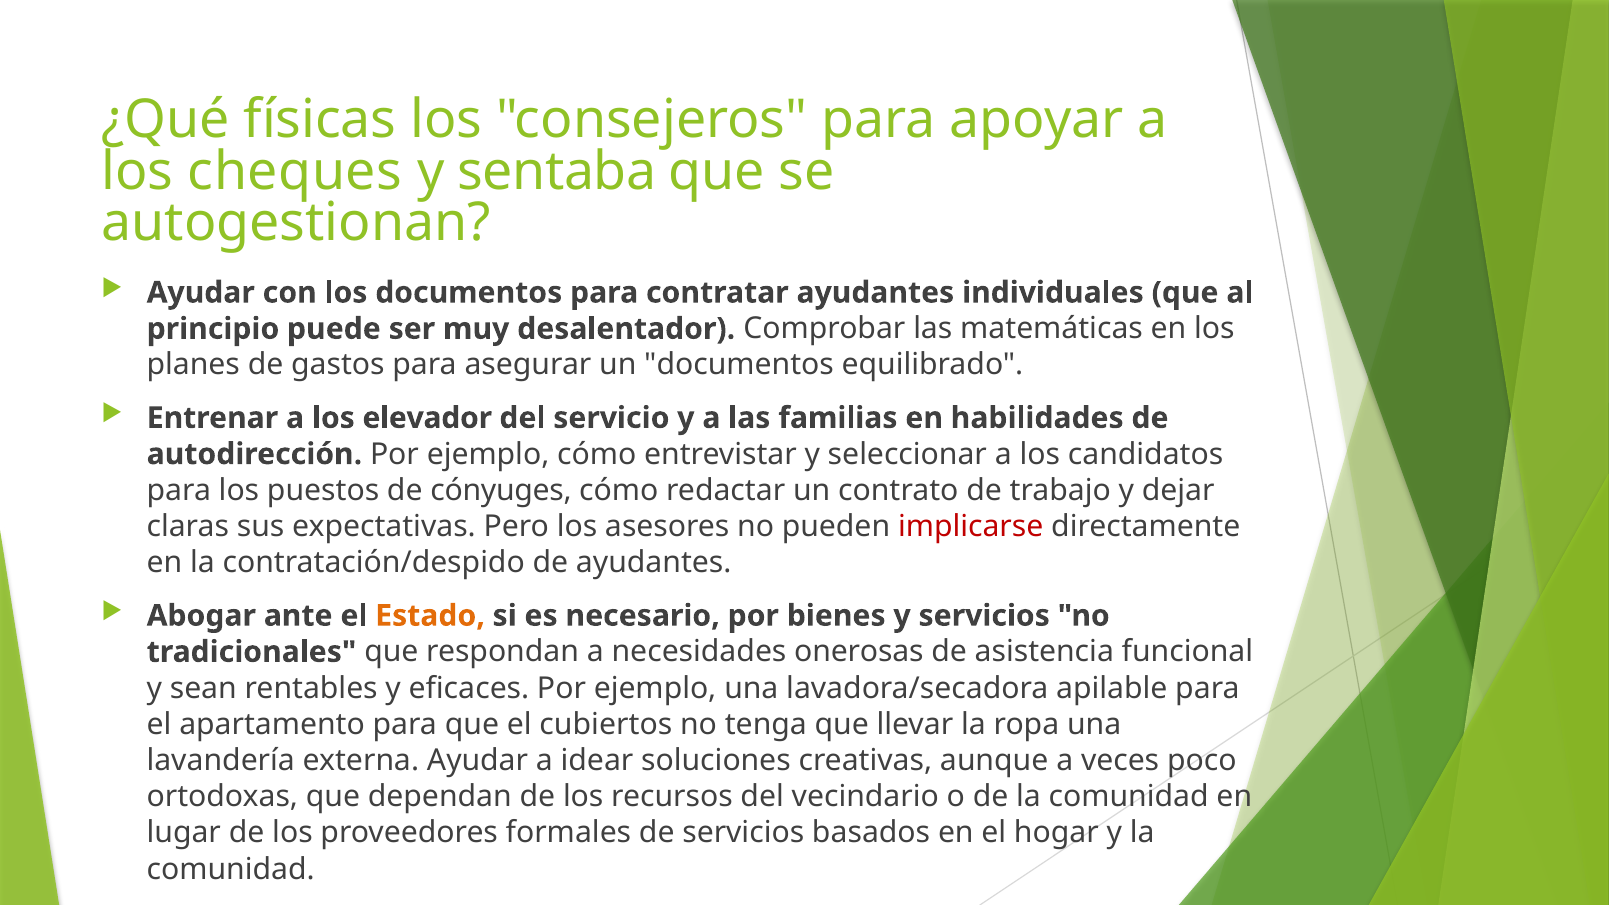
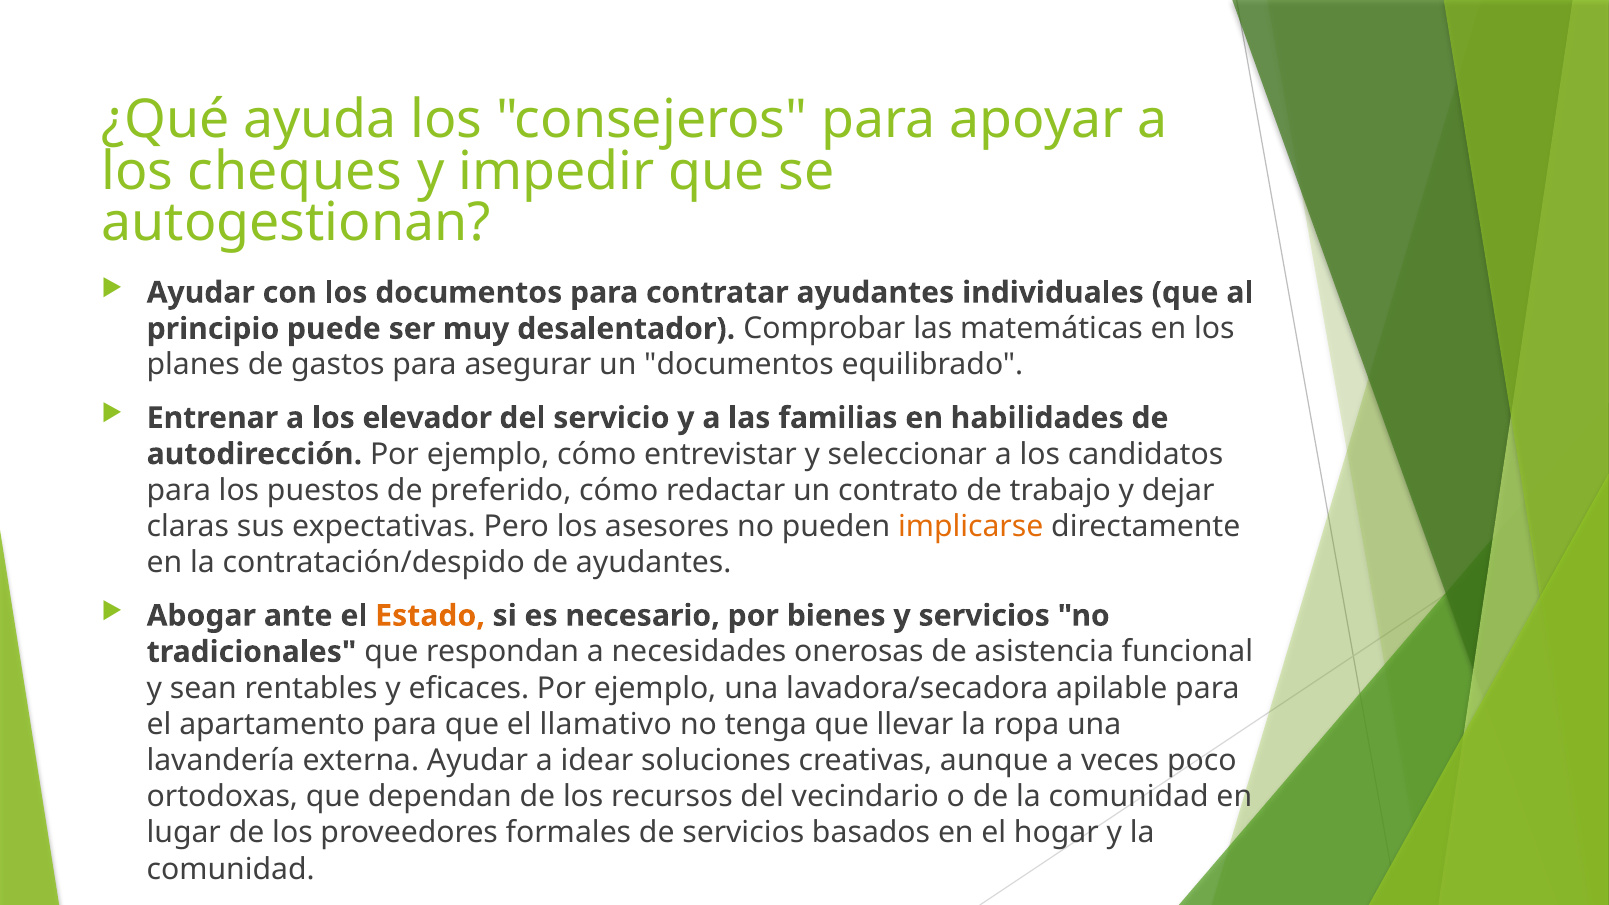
físicas: físicas -> ayuda
sentaba: sentaba -> impedir
cónyuges: cónyuges -> preferido
implicarse colour: red -> orange
cubiertos: cubiertos -> llamativo
